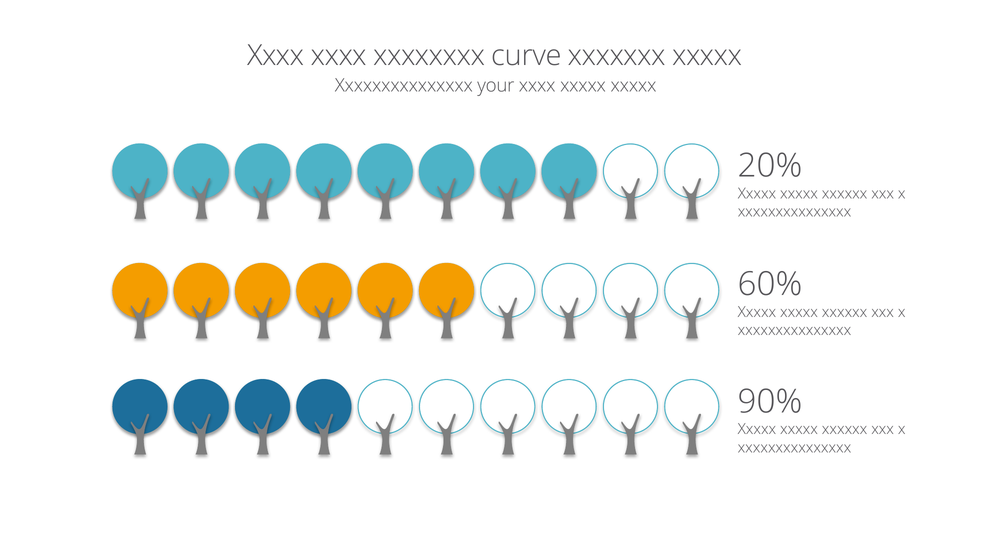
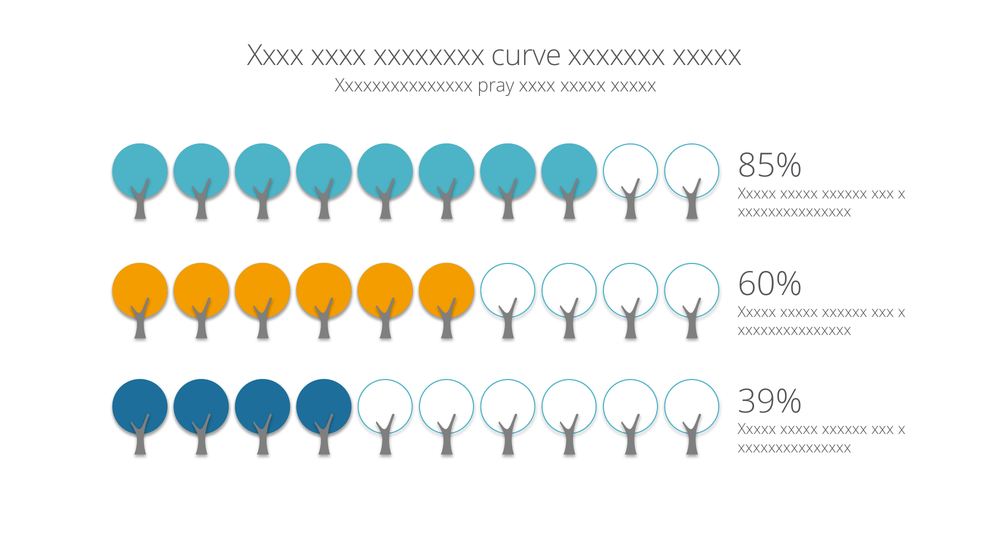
your: your -> pray
20%: 20% -> 85%
90%: 90% -> 39%
